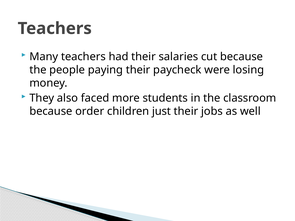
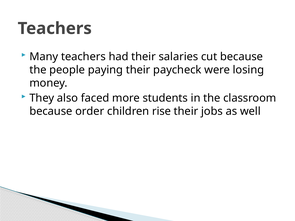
just: just -> rise
